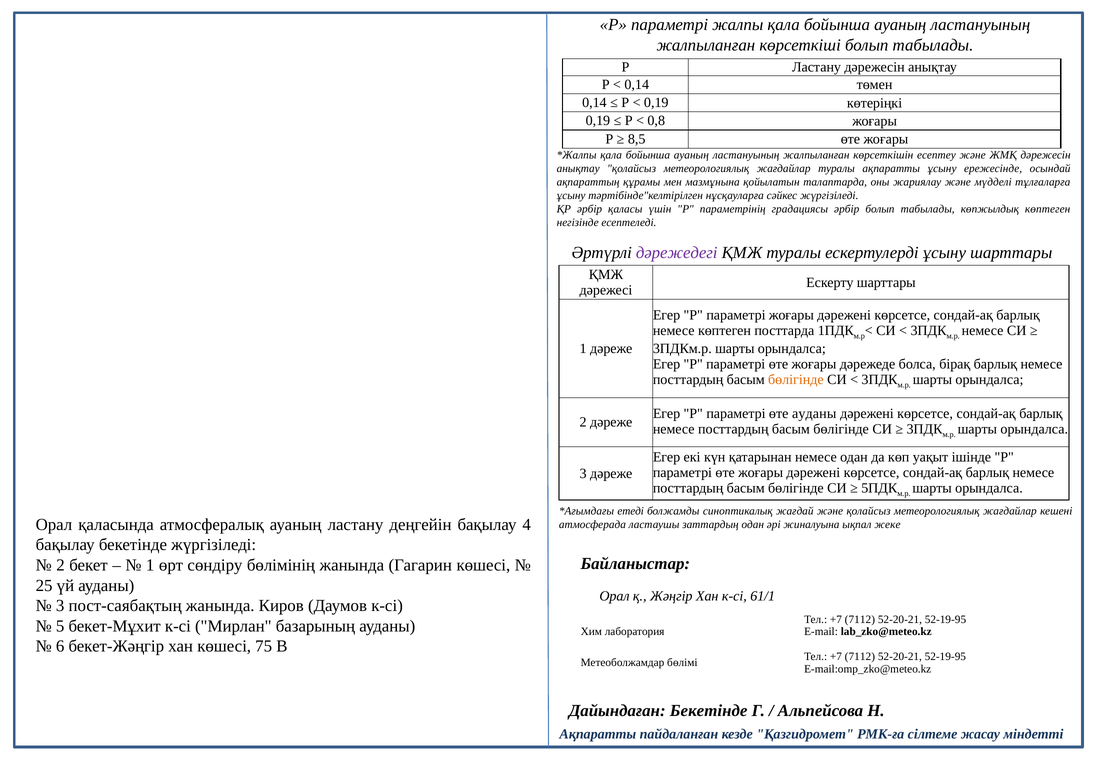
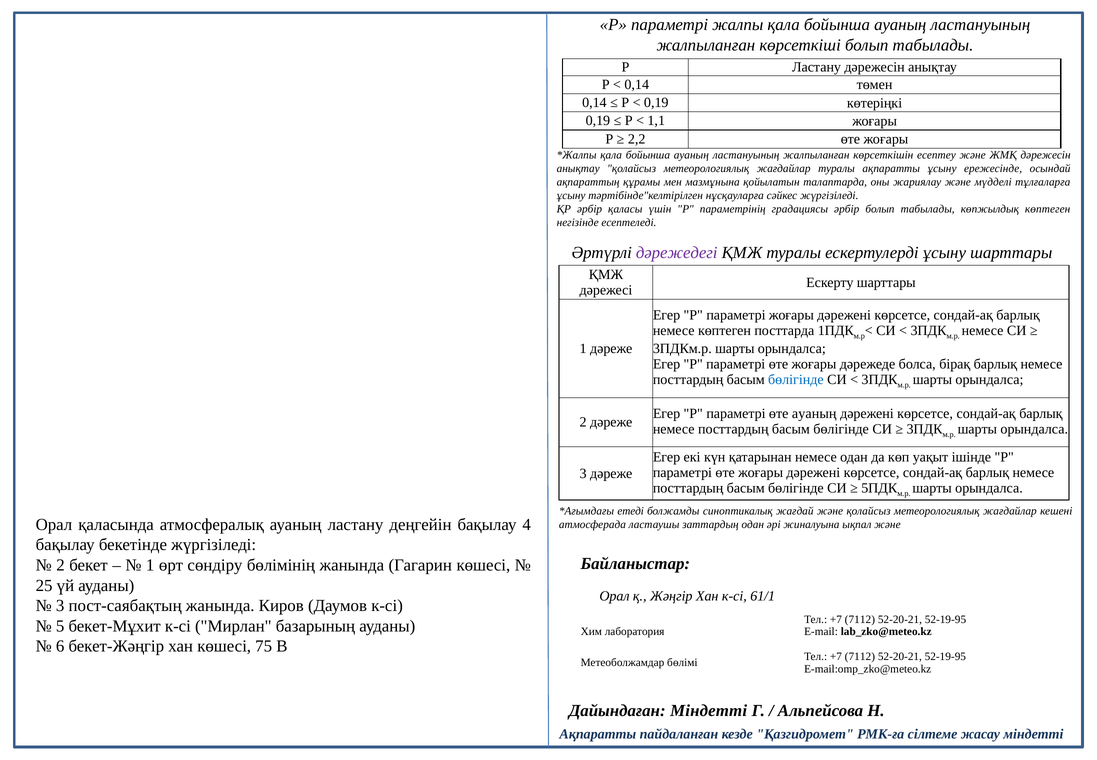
0,8: 0,8 -> 1,1
8,5: 8,5 -> 2,2
бөлігінде at (796, 379) colour: orange -> blue
өте ауданы: ауданы -> ауаның
ықпал жеке: жеке -> және
Дайындаған Бекетінде: Бекетінде -> Міндетті
